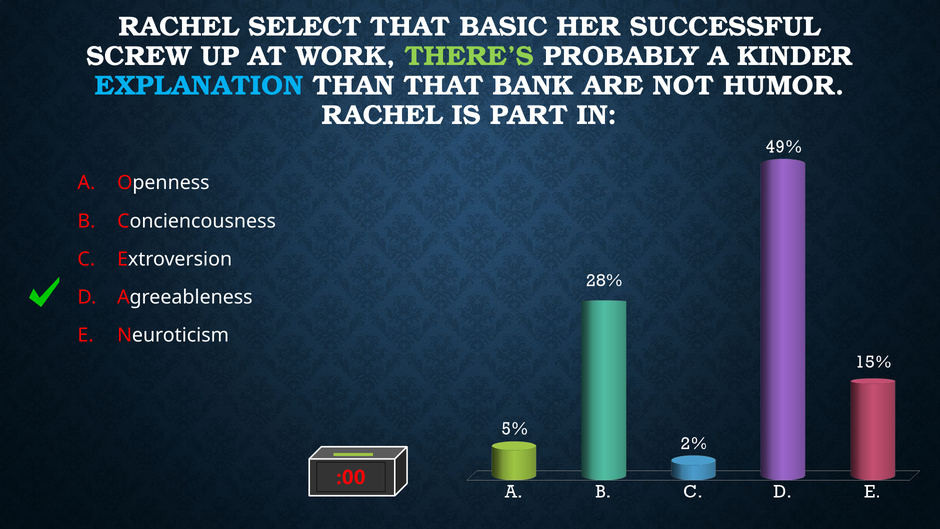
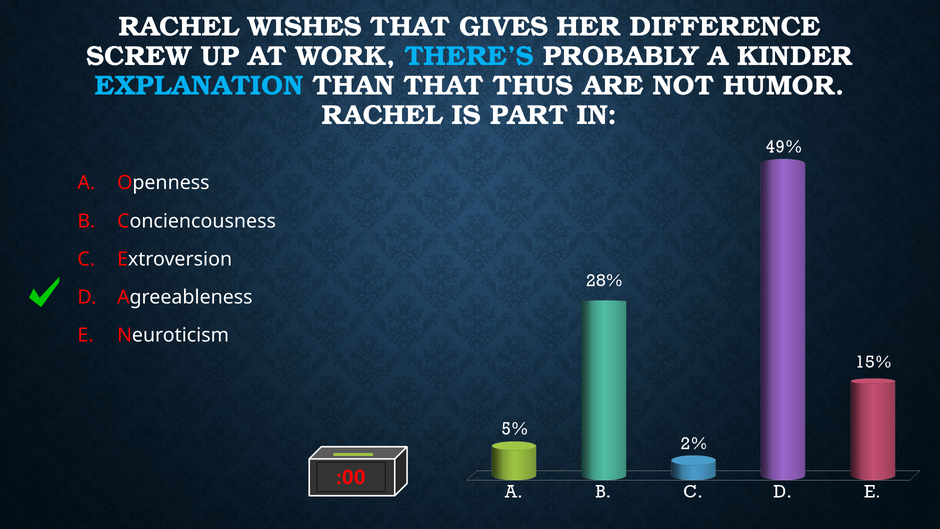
SELECT: SELECT -> WISHES
BASIC: BASIC -> GIVES
SUCCESSFUL: SUCCESSFUL -> DIFFERENCE
THERE’S colour: light green -> light blue
BANK: BANK -> THUS
